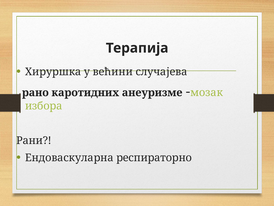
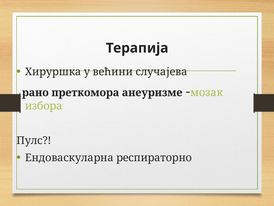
каротидних: каротидних -> преткомора
Рани: Рани -> Пулс
